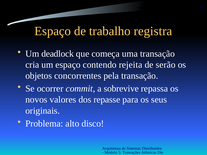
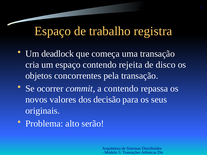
serão: serão -> disco
a sobrevive: sobrevive -> contendo
repasse: repasse -> decisão
disco: disco -> serão
